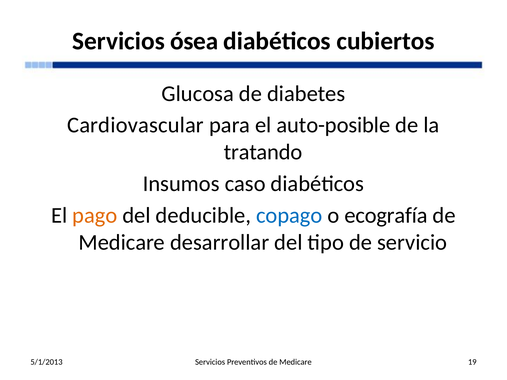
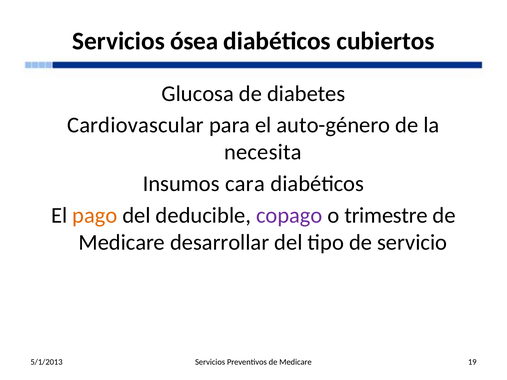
auto-posible: auto-posible -> auto-género
tratando: tratando -> necesita
caso: caso -> cara
copago colour: blue -> purple
ecografía: ecografía -> trimestre
